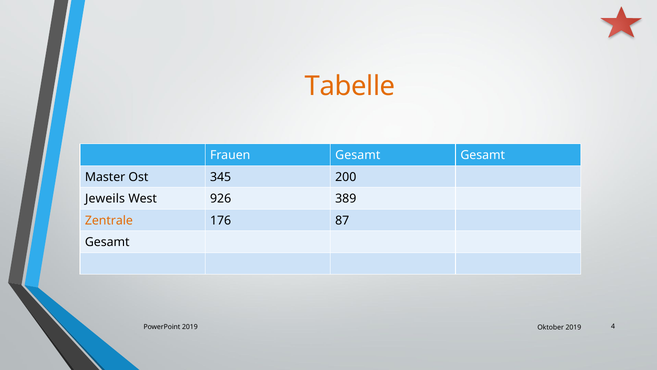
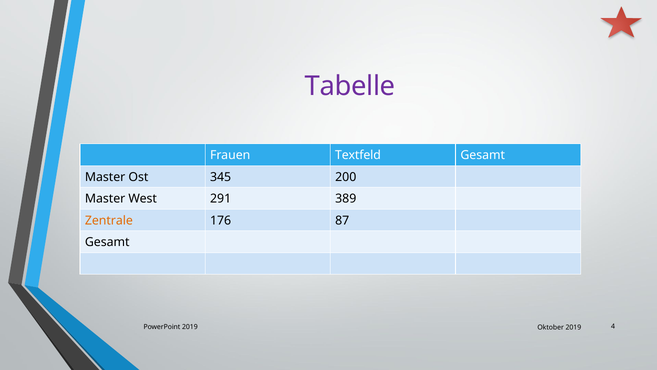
Tabelle colour: orange -> purple
Frauen Gesamt: Gesamt -> Textfeld
Jeweils at (105, 199): Jeweils -> Master
926: 926 -> 291
